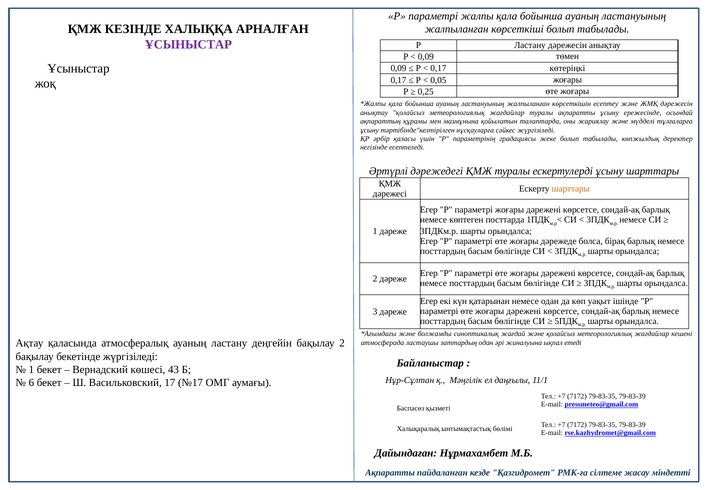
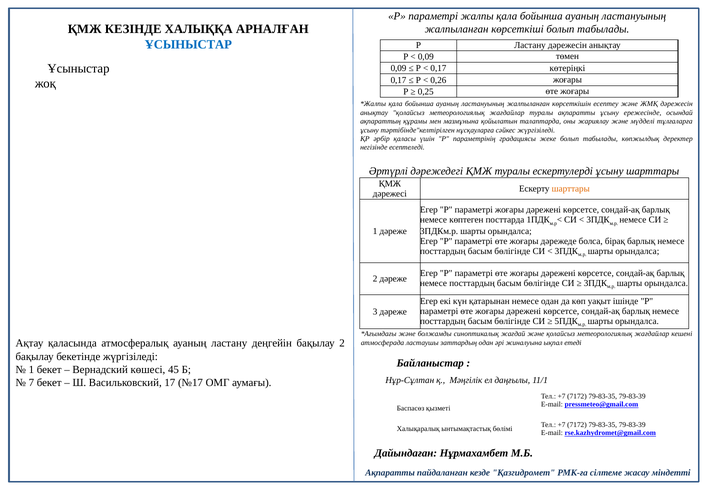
ҰСЫНЫСТАР at (188, 45) colour: purple -> blue
0,05: 0,05 -> 0,26
43: 43 -> 45
6: 6 -> 7
